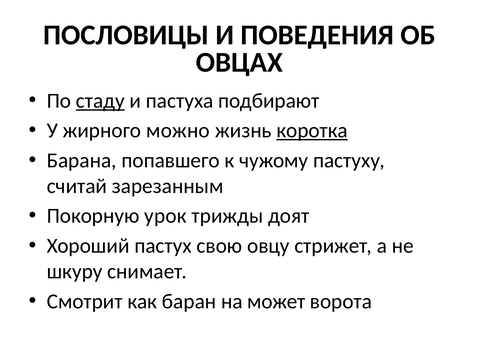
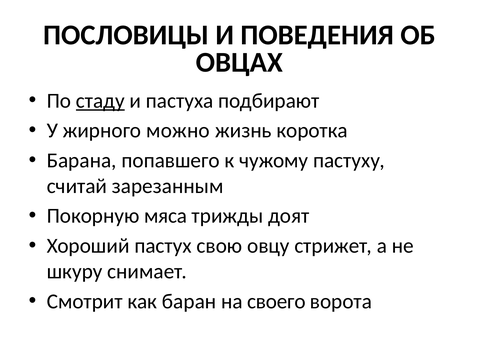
коротка underline: present -> none
урок: урок -> мяса
может: может -> своего
